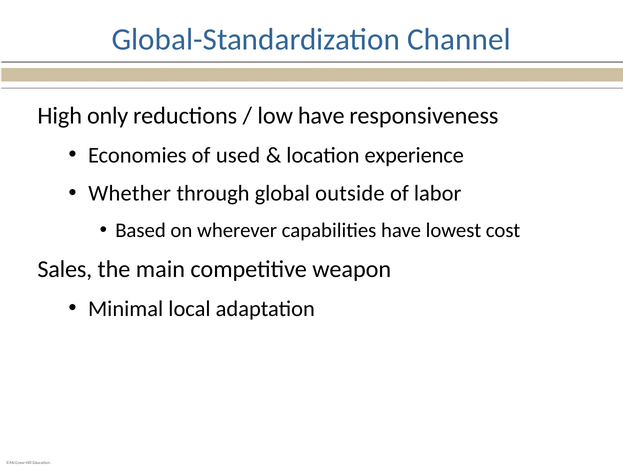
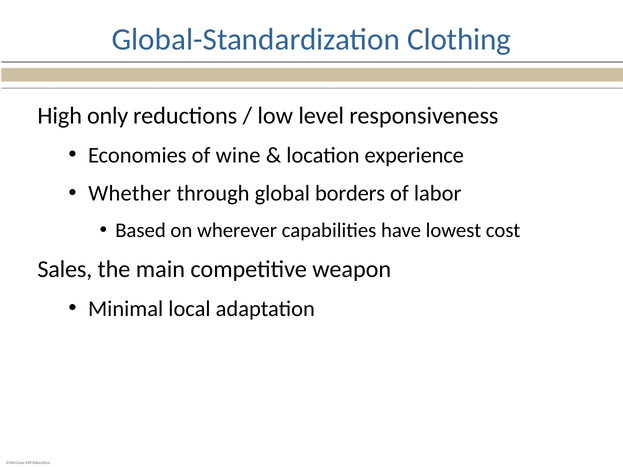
Channel: Channel -> Clothing
low have: have -> level
used: used -> wine
outside: outside -> borders
